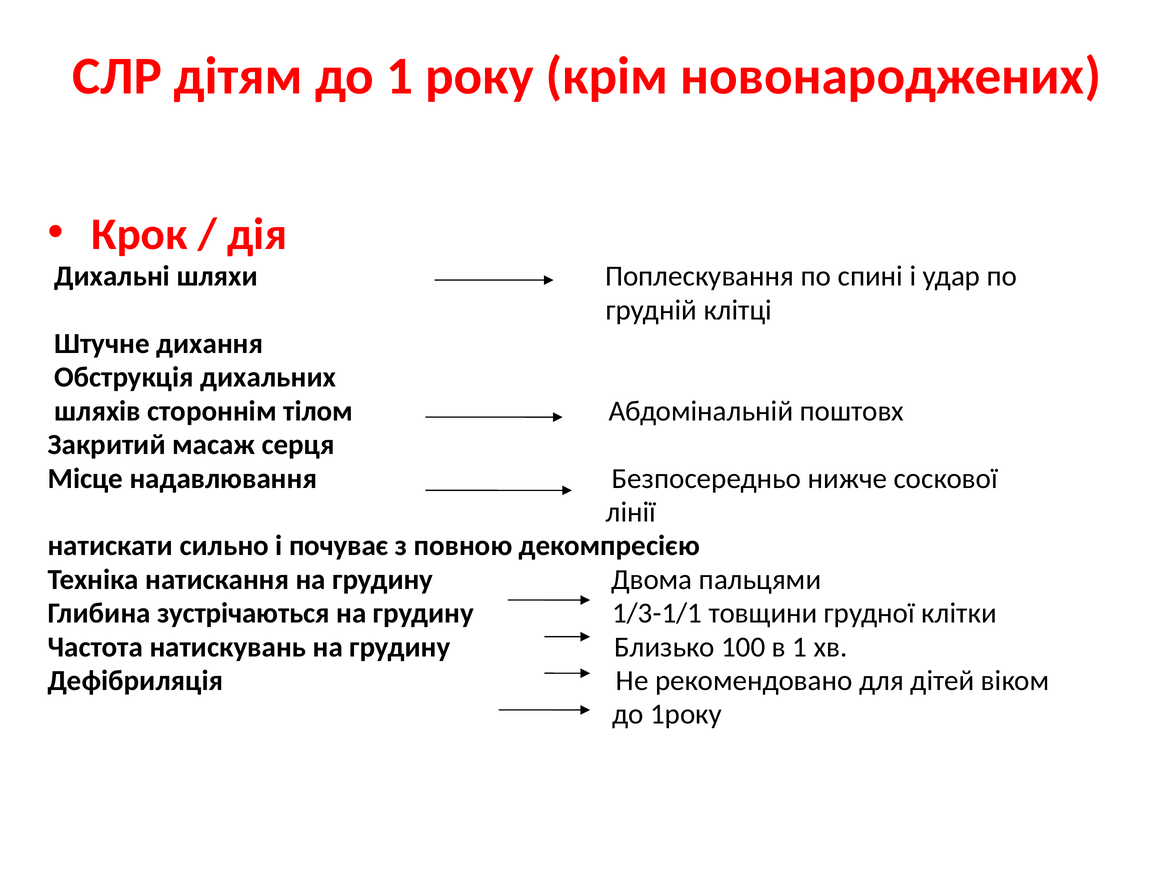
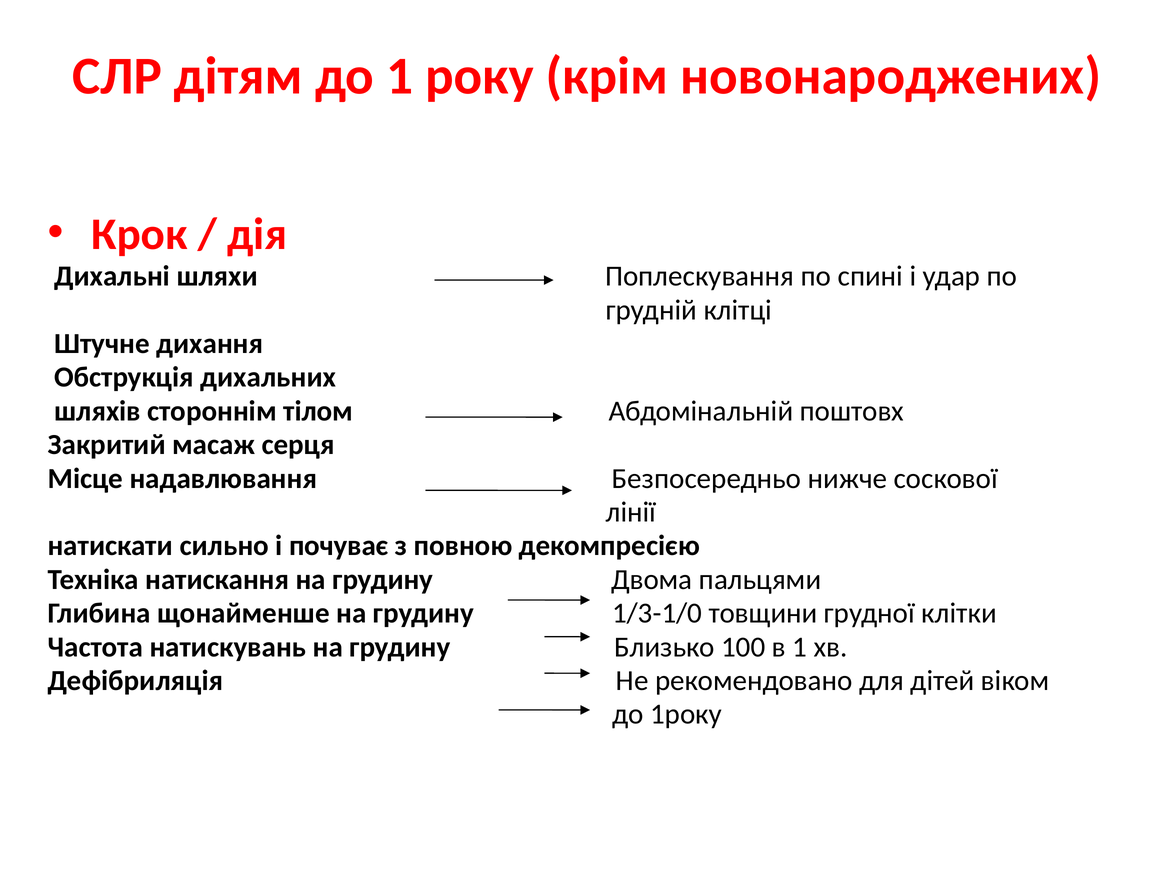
зустрічаються: зустрічаються -> щонайменше
1/3-1/1: 1/3-1/1 -> 1/3-1/0
